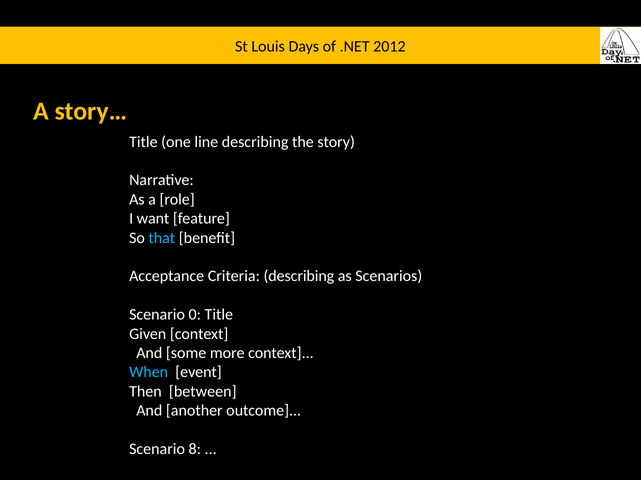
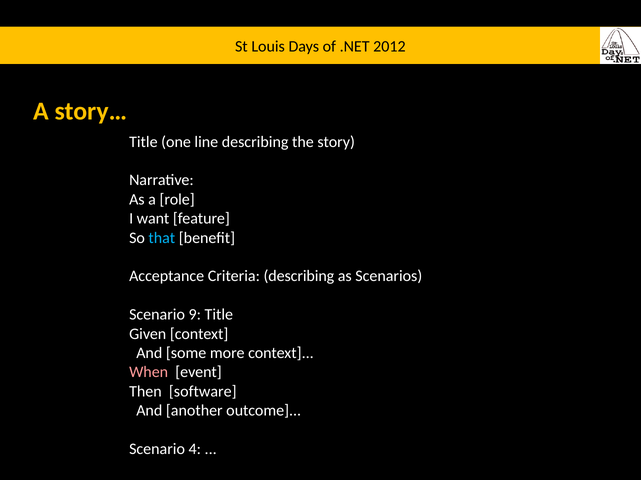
0: 0 -> 9
When colour: light blue -> pink
between: between -> software
8: 8 -> 4
